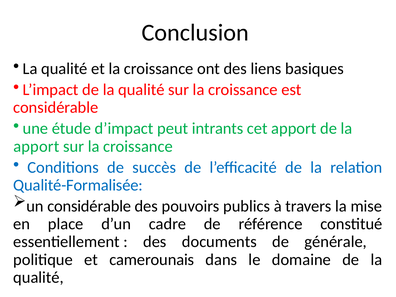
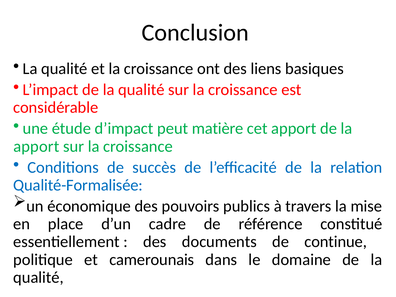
intrants: intrants -> matière
un considérable: considérable -> économique
générale: générale -> continue
